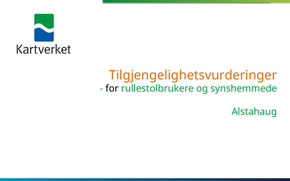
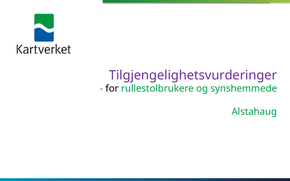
Tilgjengelighetsvurderinger colour: orange -> purple
